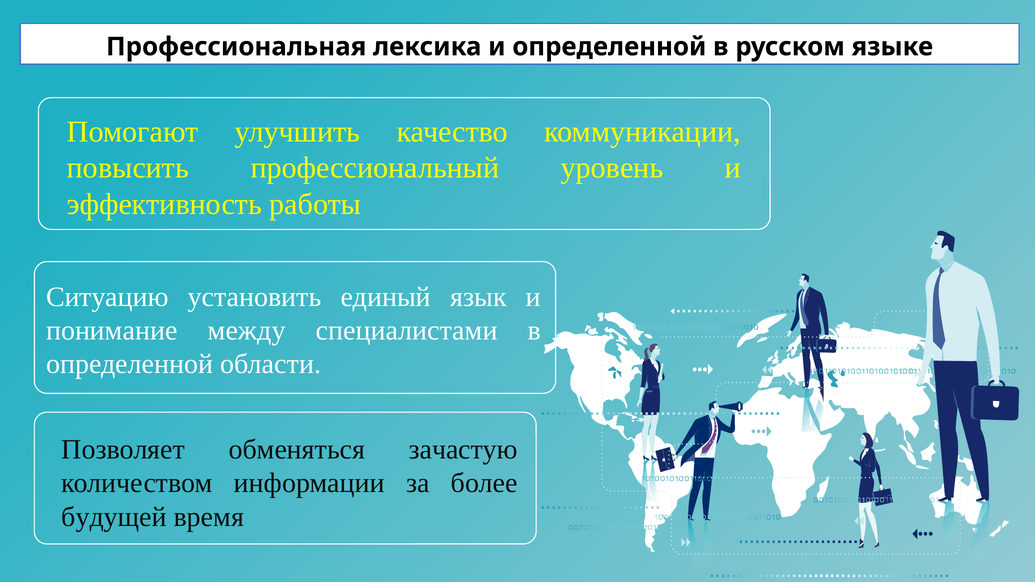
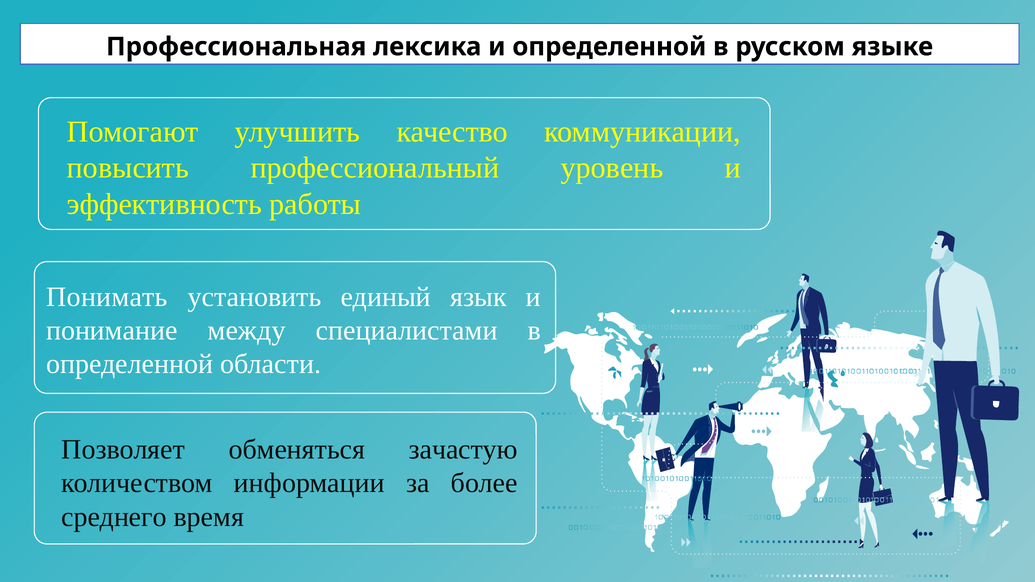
Ситуацию: Ситуацию -> Понимать
будущей: будущей -> среднего
